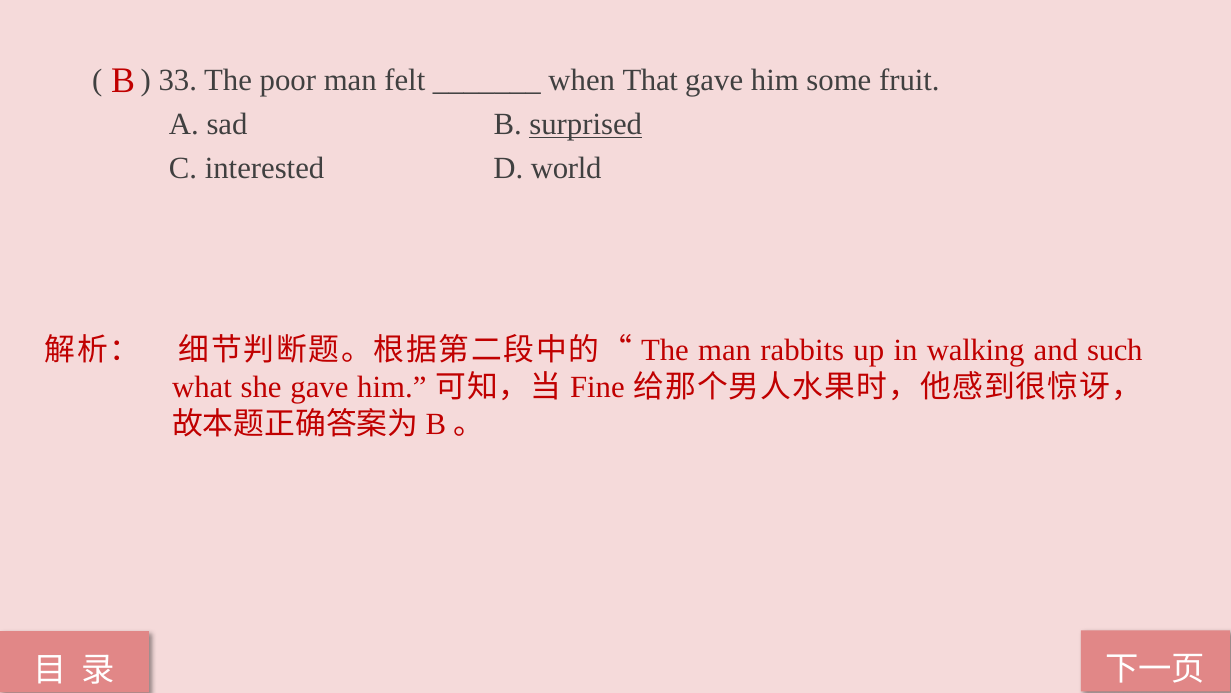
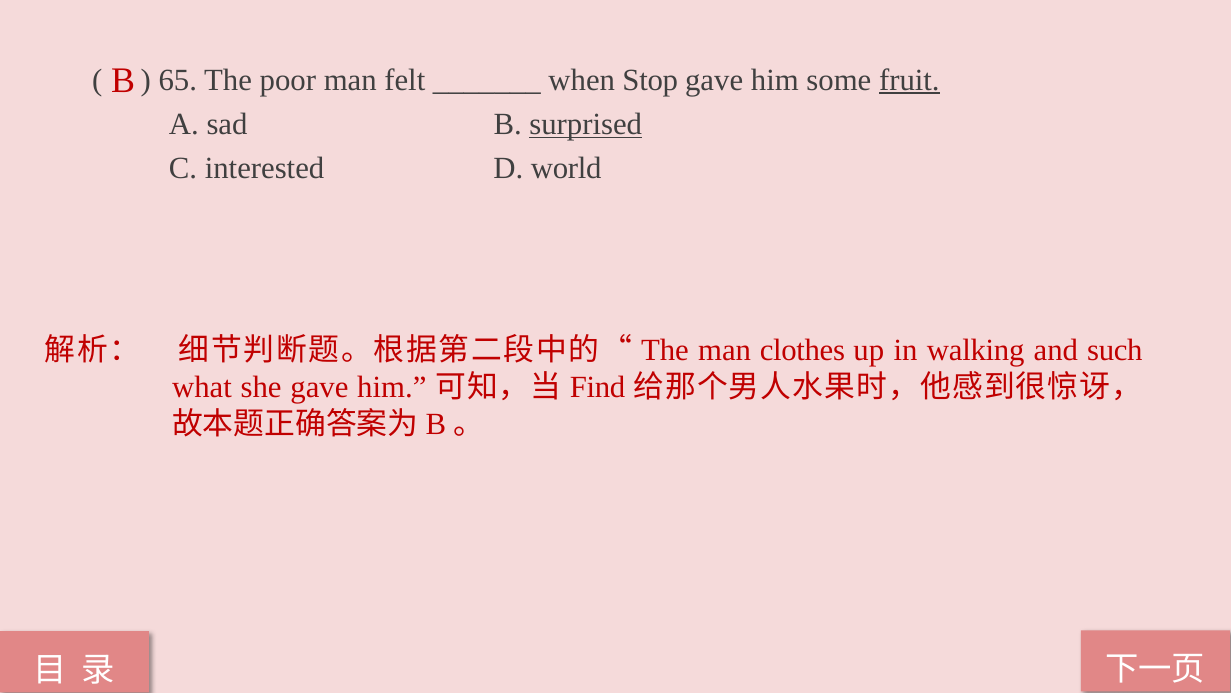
33: 33 -> 65
That: That -> Stop
fruit underline: none -> present
rabbits: rabbits -> clothes
Fine: Fine -> Find
